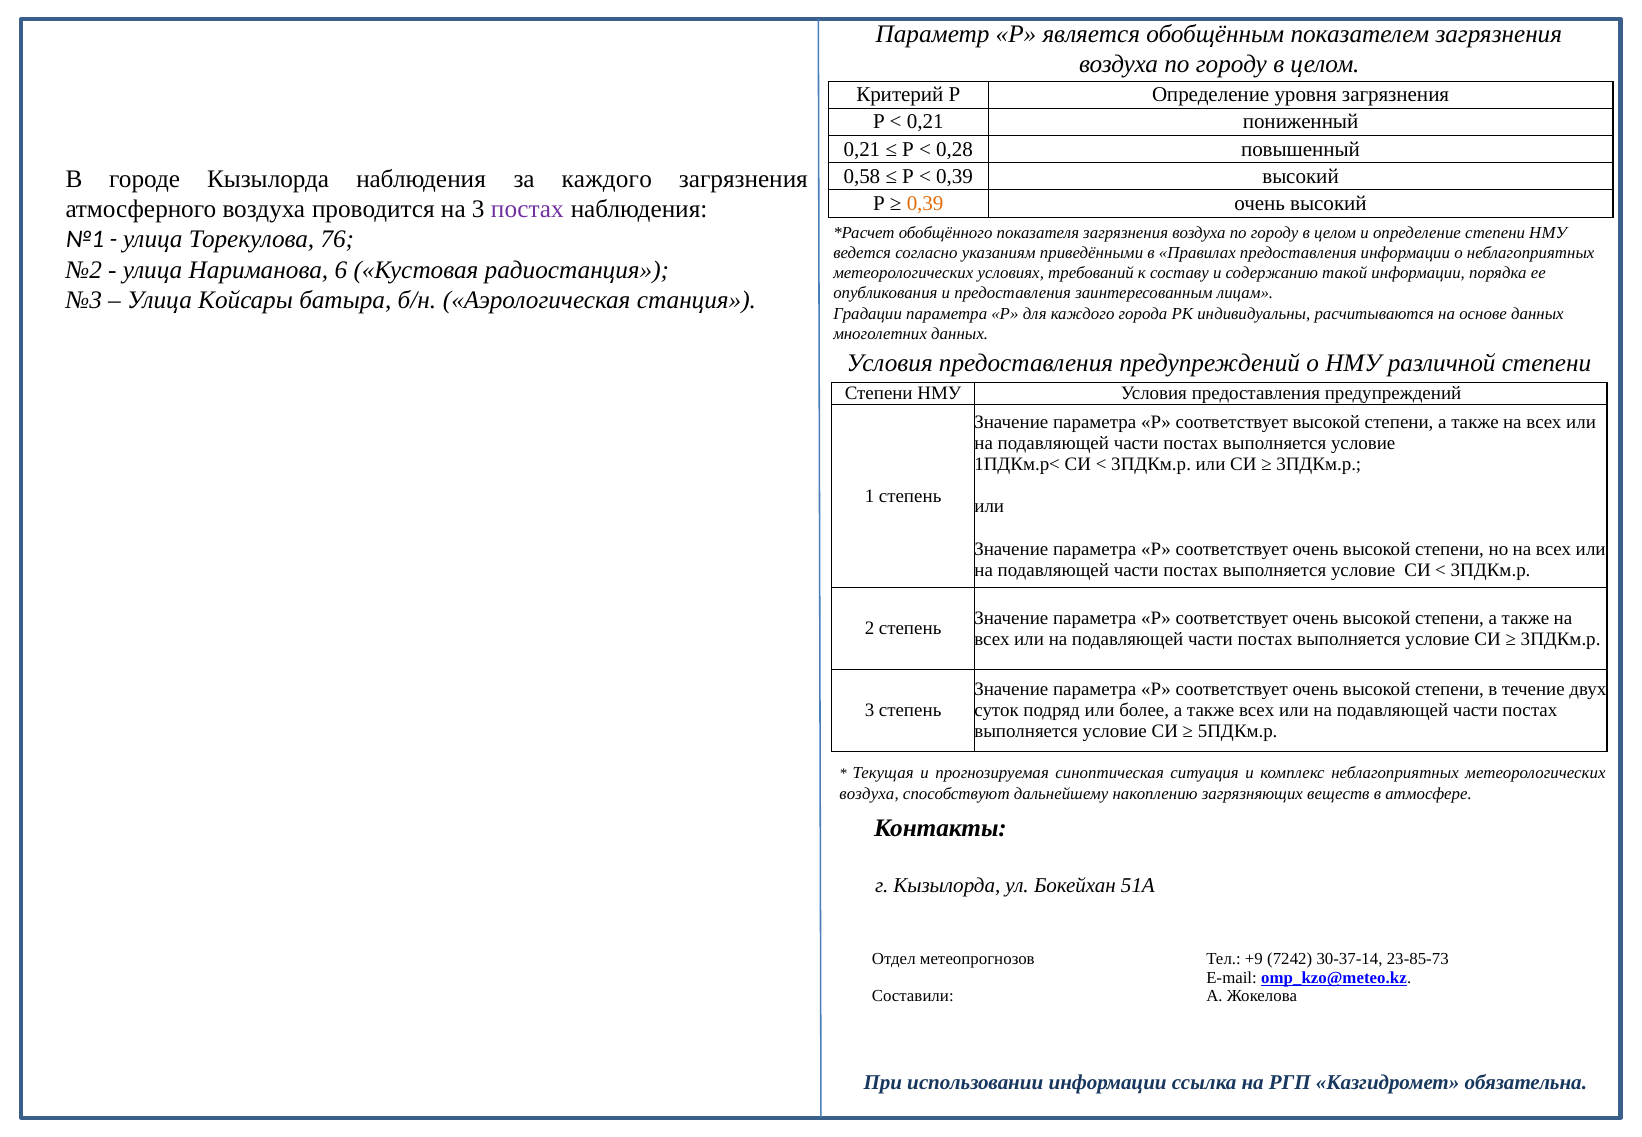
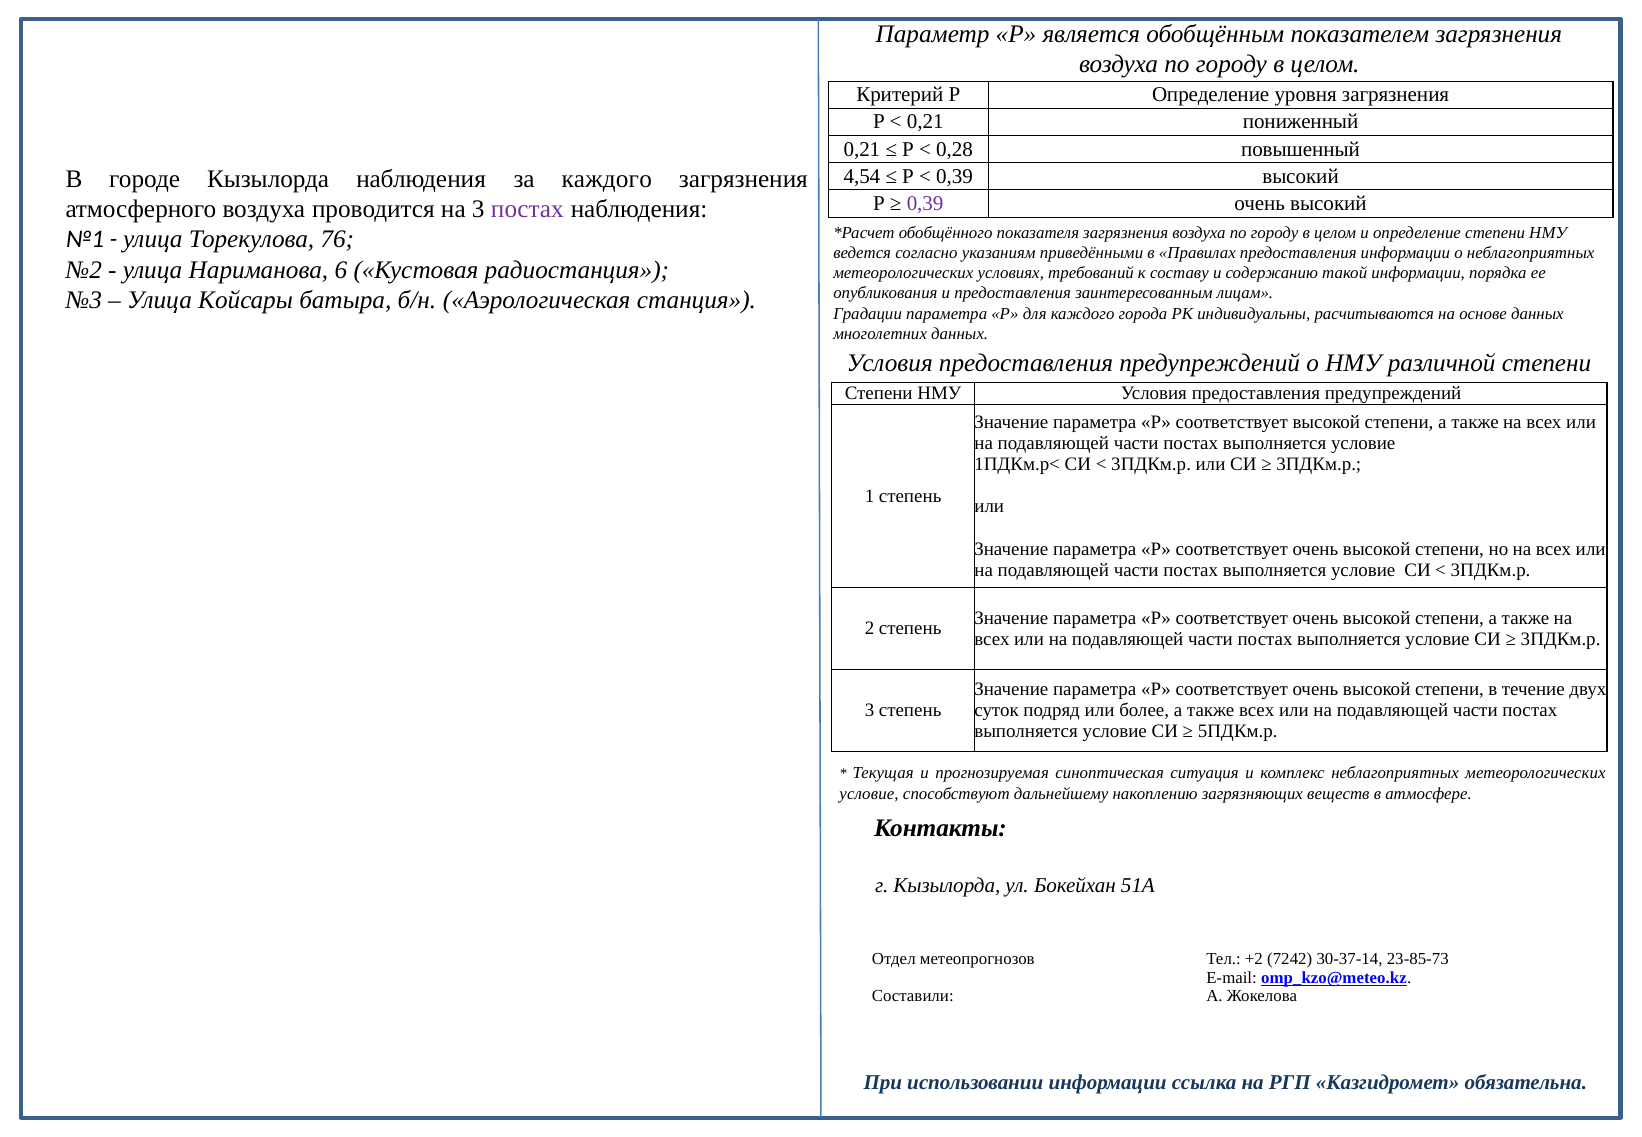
0,58: 0,58 -> 4,54
0,39 at (925, 203) colour: orange -> purple
воздуха at (869, 793): воздуха -> условие
+9: +9 -> +2
